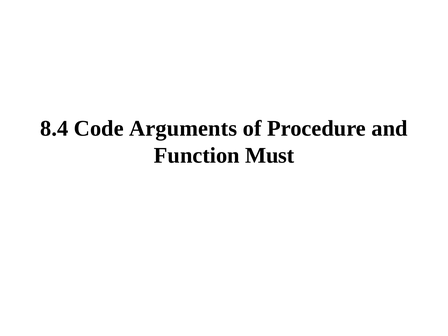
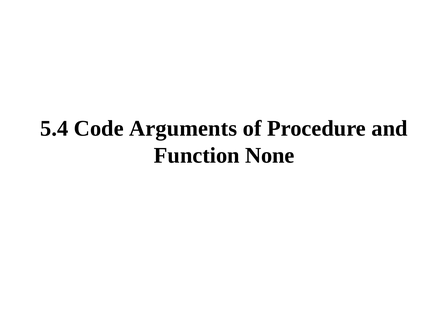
8.4: 8.4 -> 5.4
Must: Must -> None
